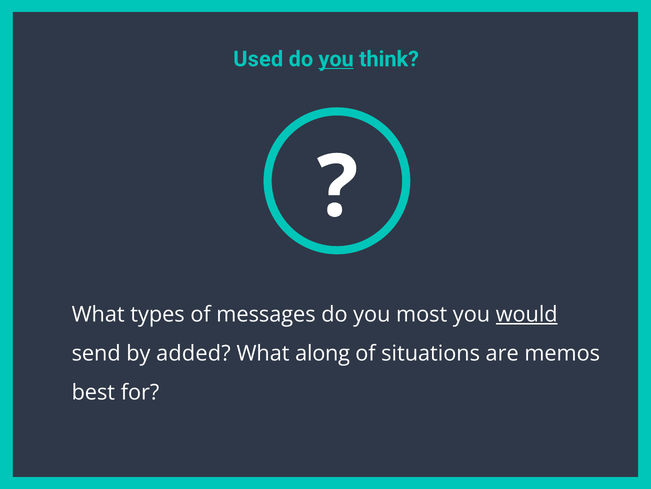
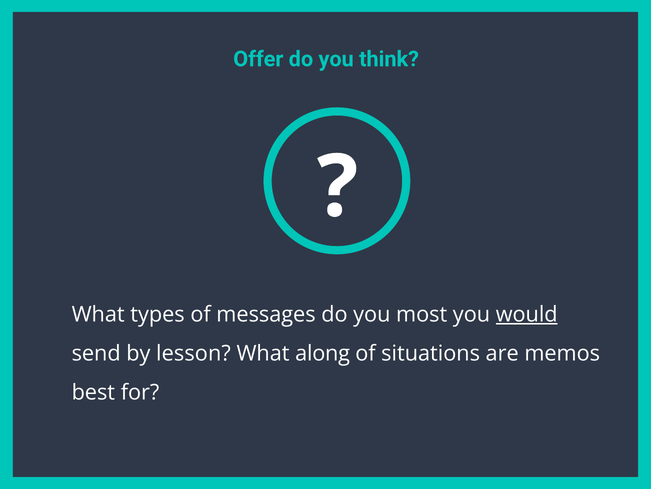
Used: Used -> Offer
you at (336, 59) underline: present -> none
added: added -> lesson
